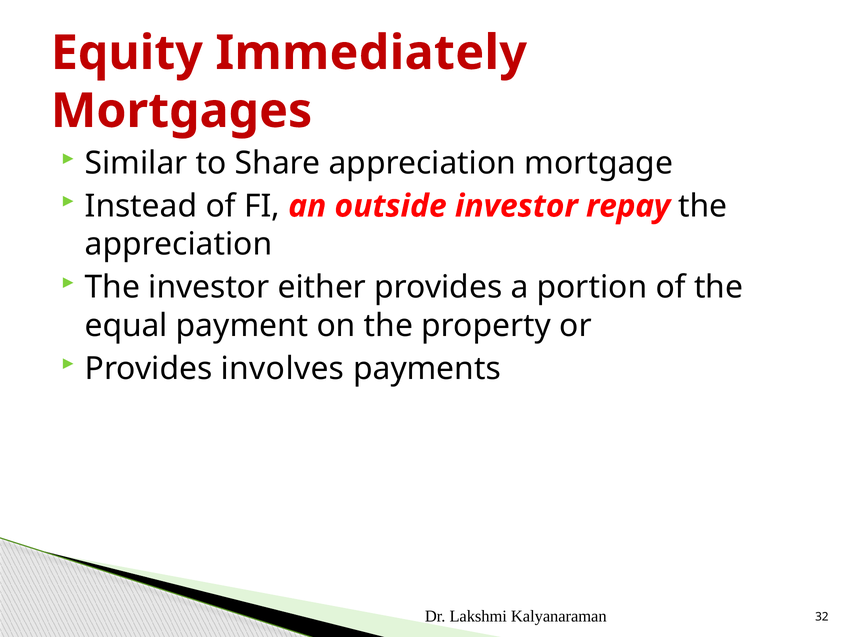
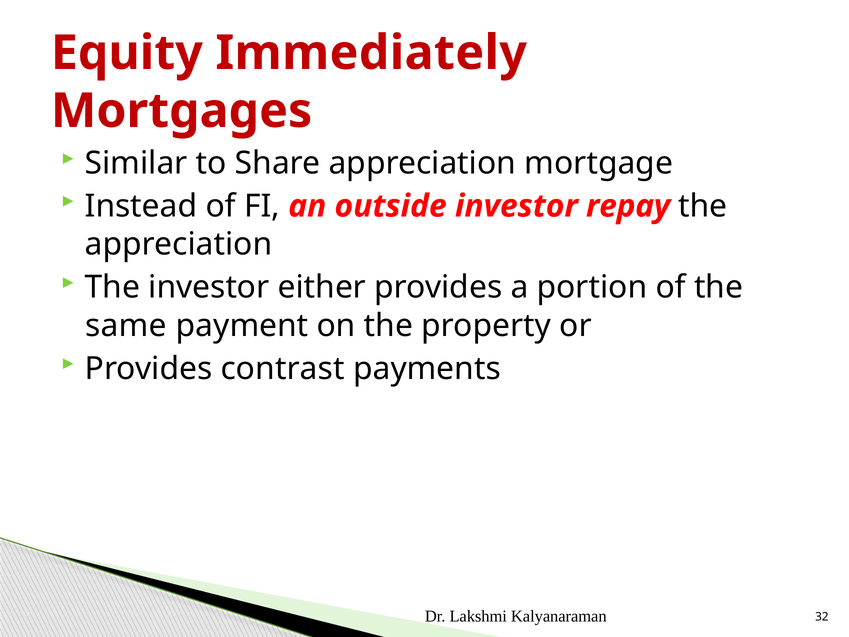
equal: equal -> same
involves: involves -> contrast
